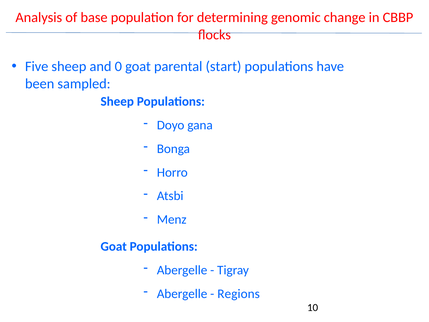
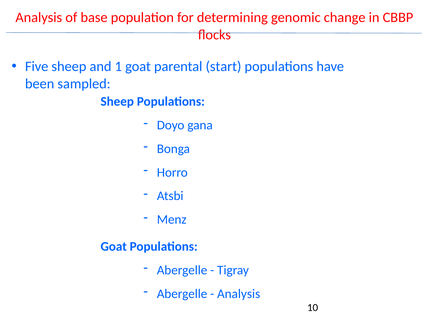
0: 0 -> 1
Regions at (239, 293): Regions -> Analysis
